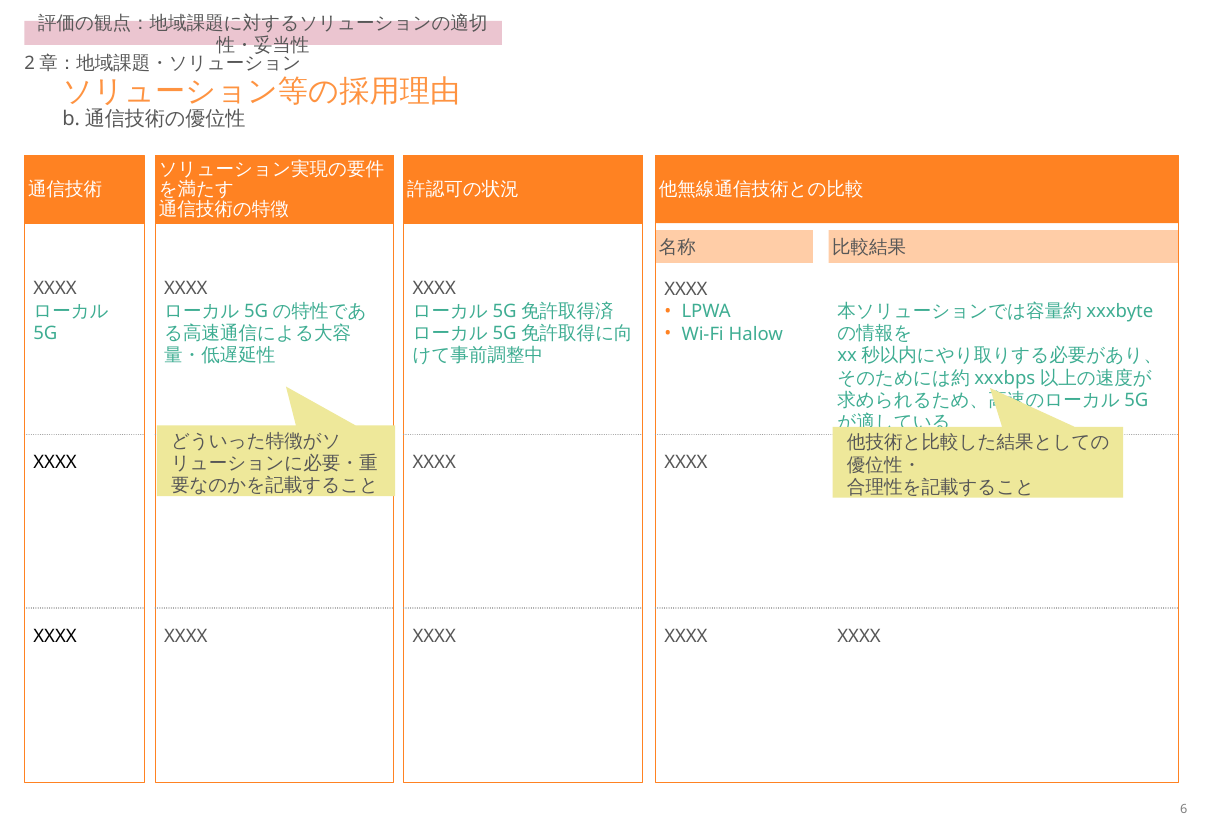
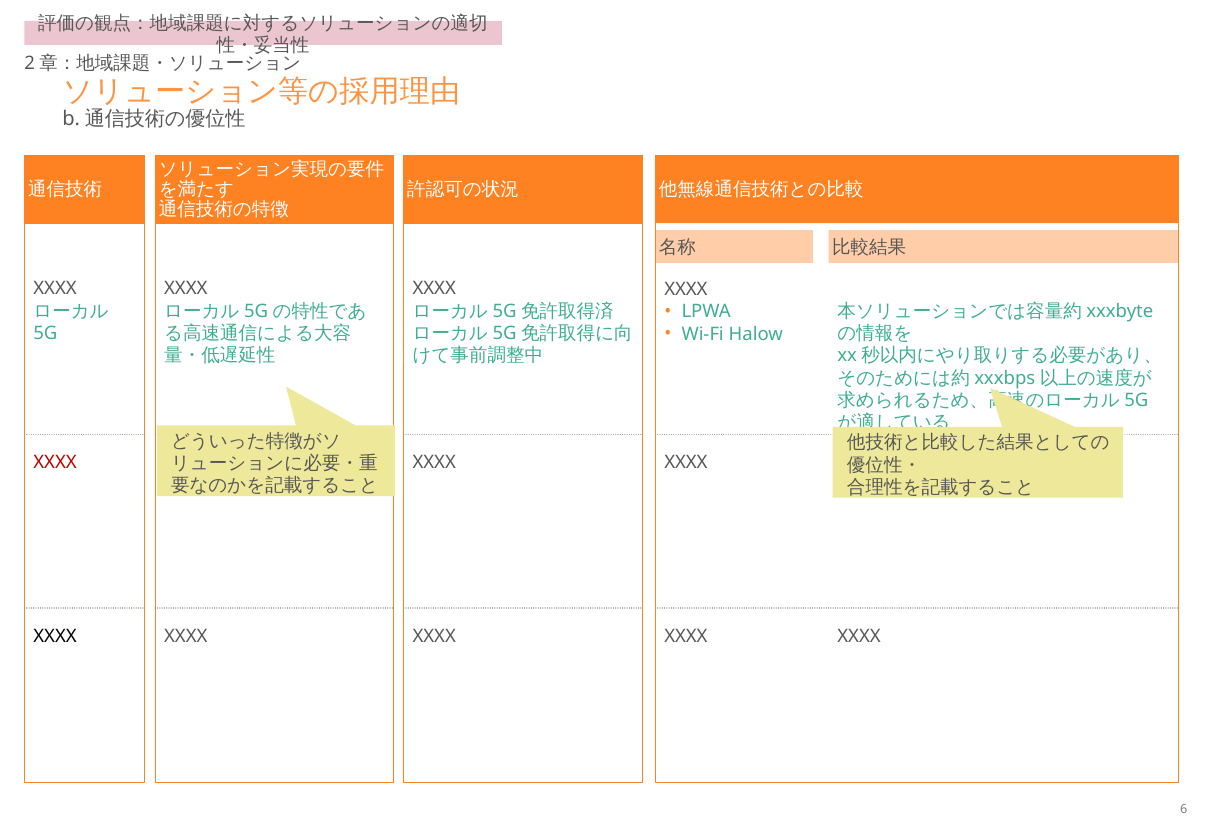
XXXX at (55, 462) colour: black -> red
